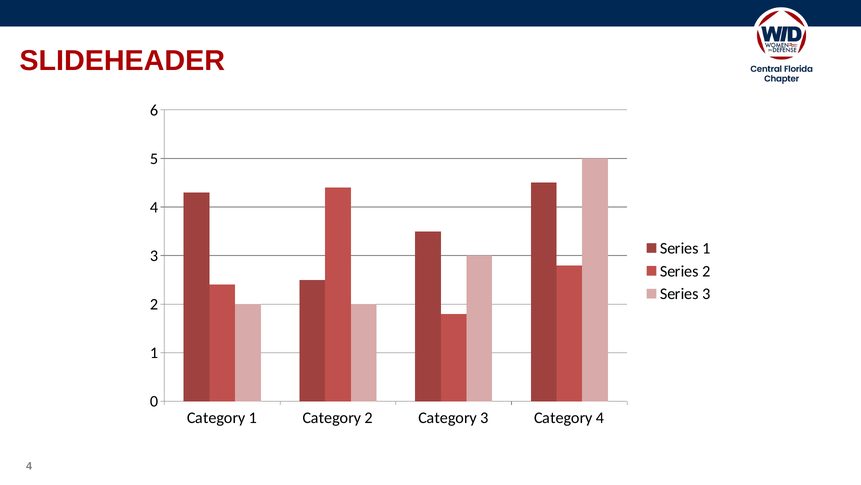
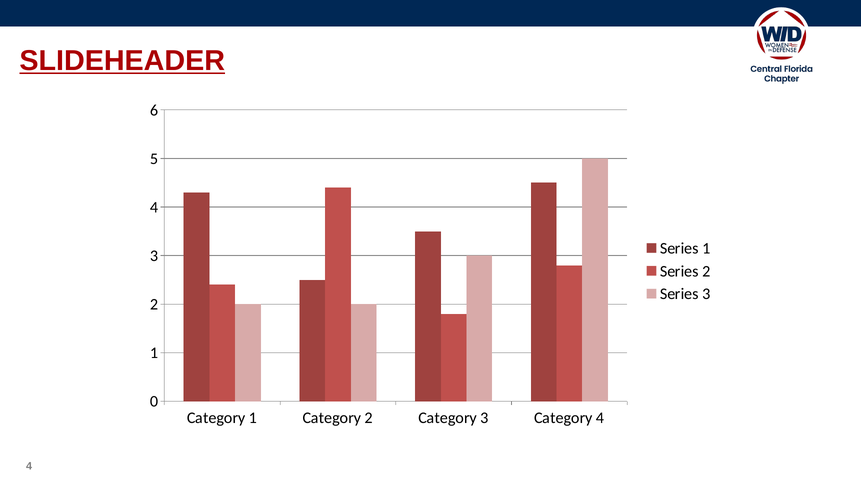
SLIDEHEADER underline: none -> present
